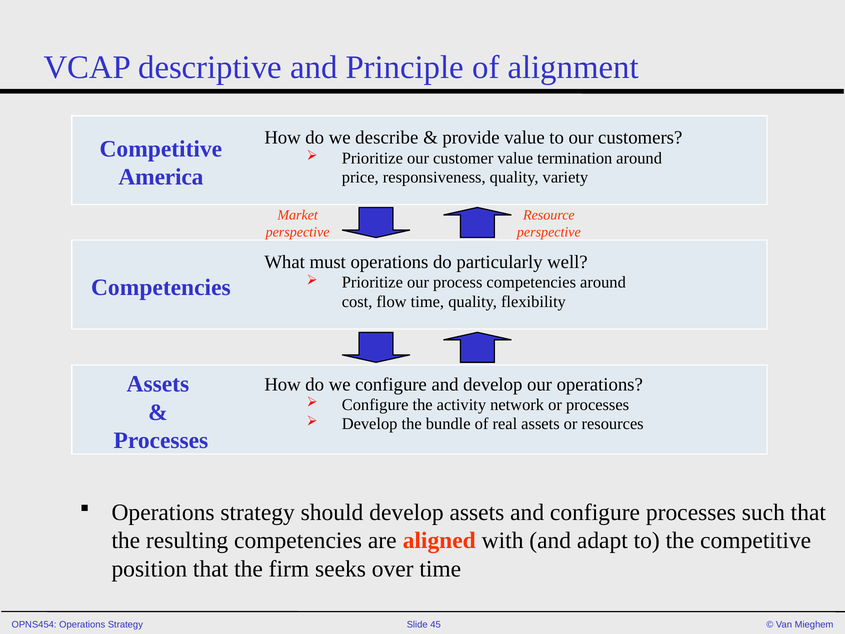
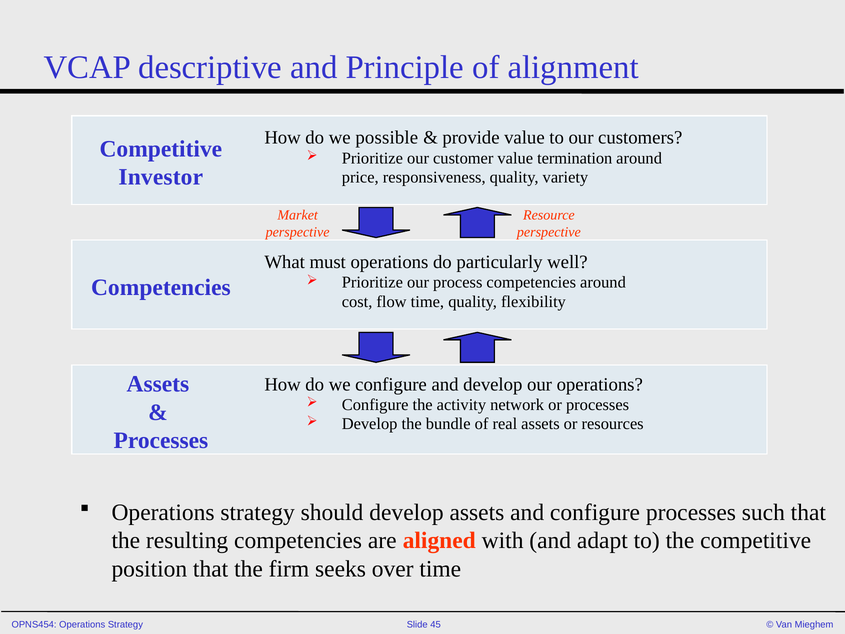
describe: describe -> possible
America: America -> Investor
